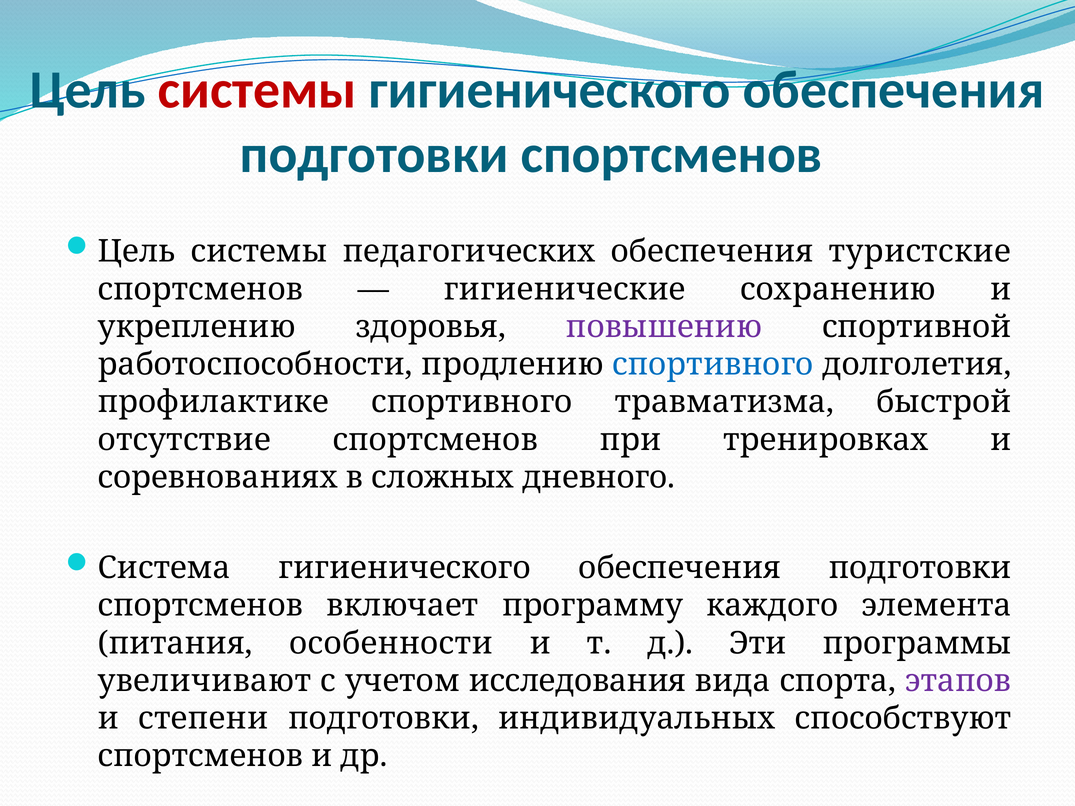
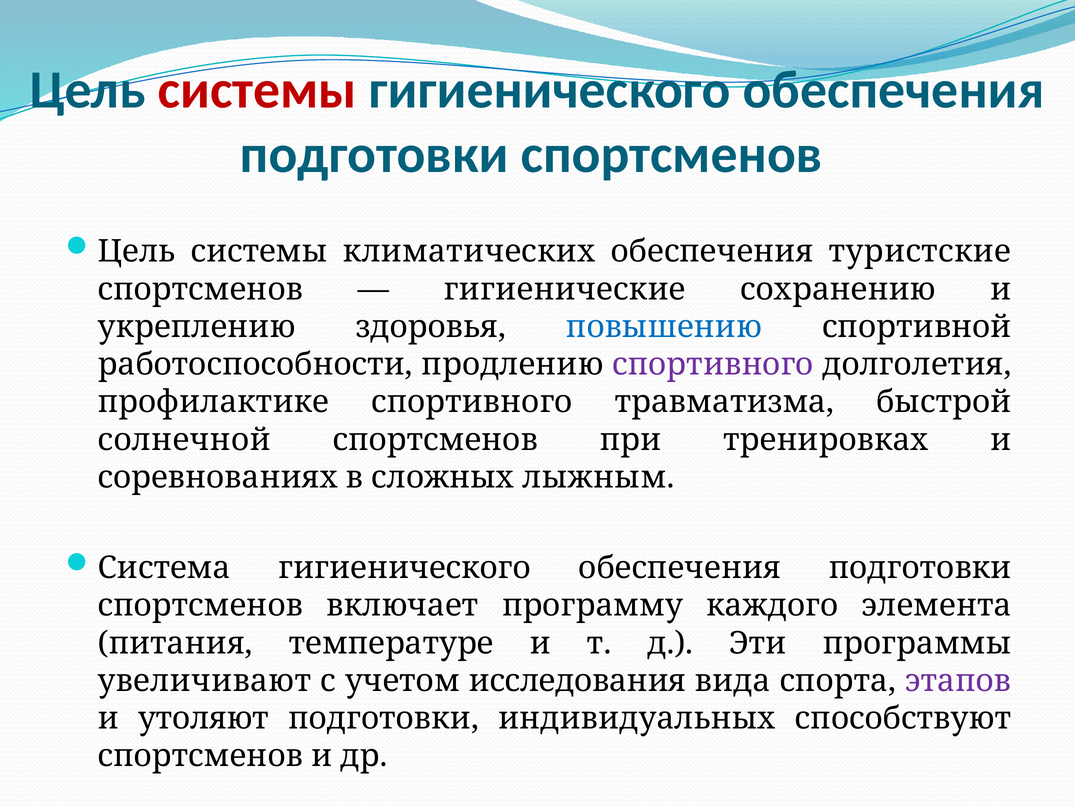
педагогических: педагогических -> климатических
повышению colour: purple -> blue
спортивного at (713, 365) colour: blue -> purple
отсутствие: отсутствие -> солнечной
дневного: дневного -> лыжным
особенности: особенности -> температуре
степени: степени -> утоляют
